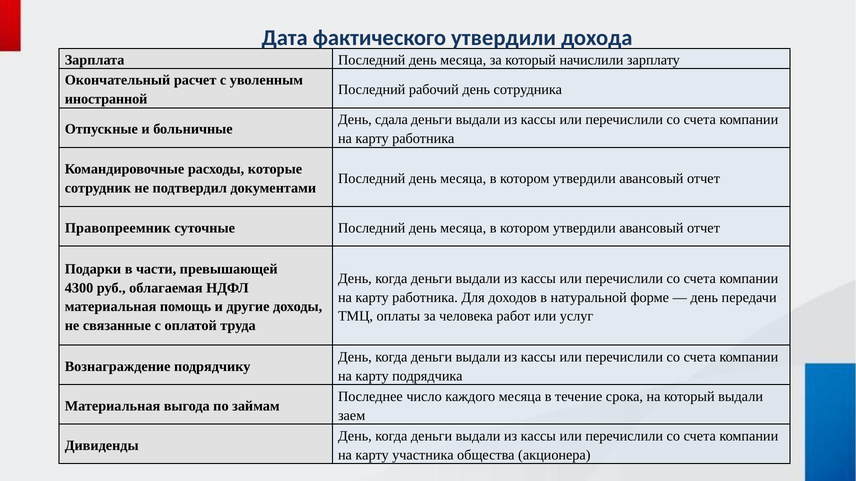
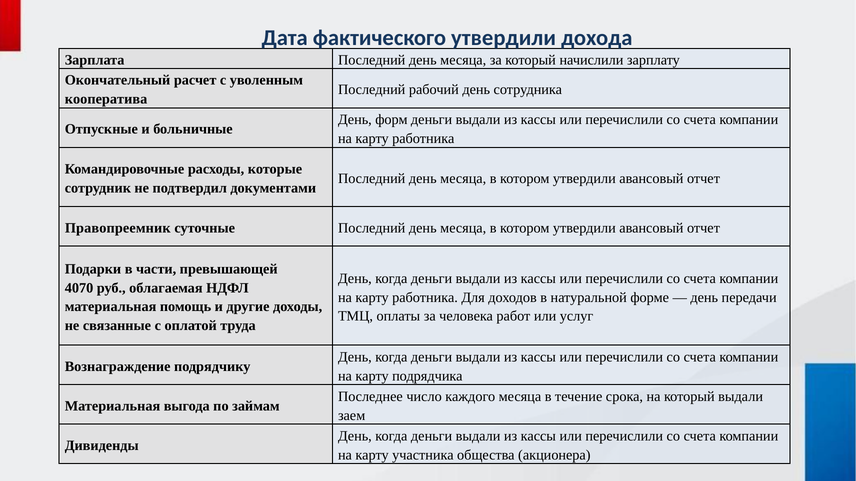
иностранной: иностранной -> кооператива
сдала: сдала -> форм
4300: 4300 -> 4070
